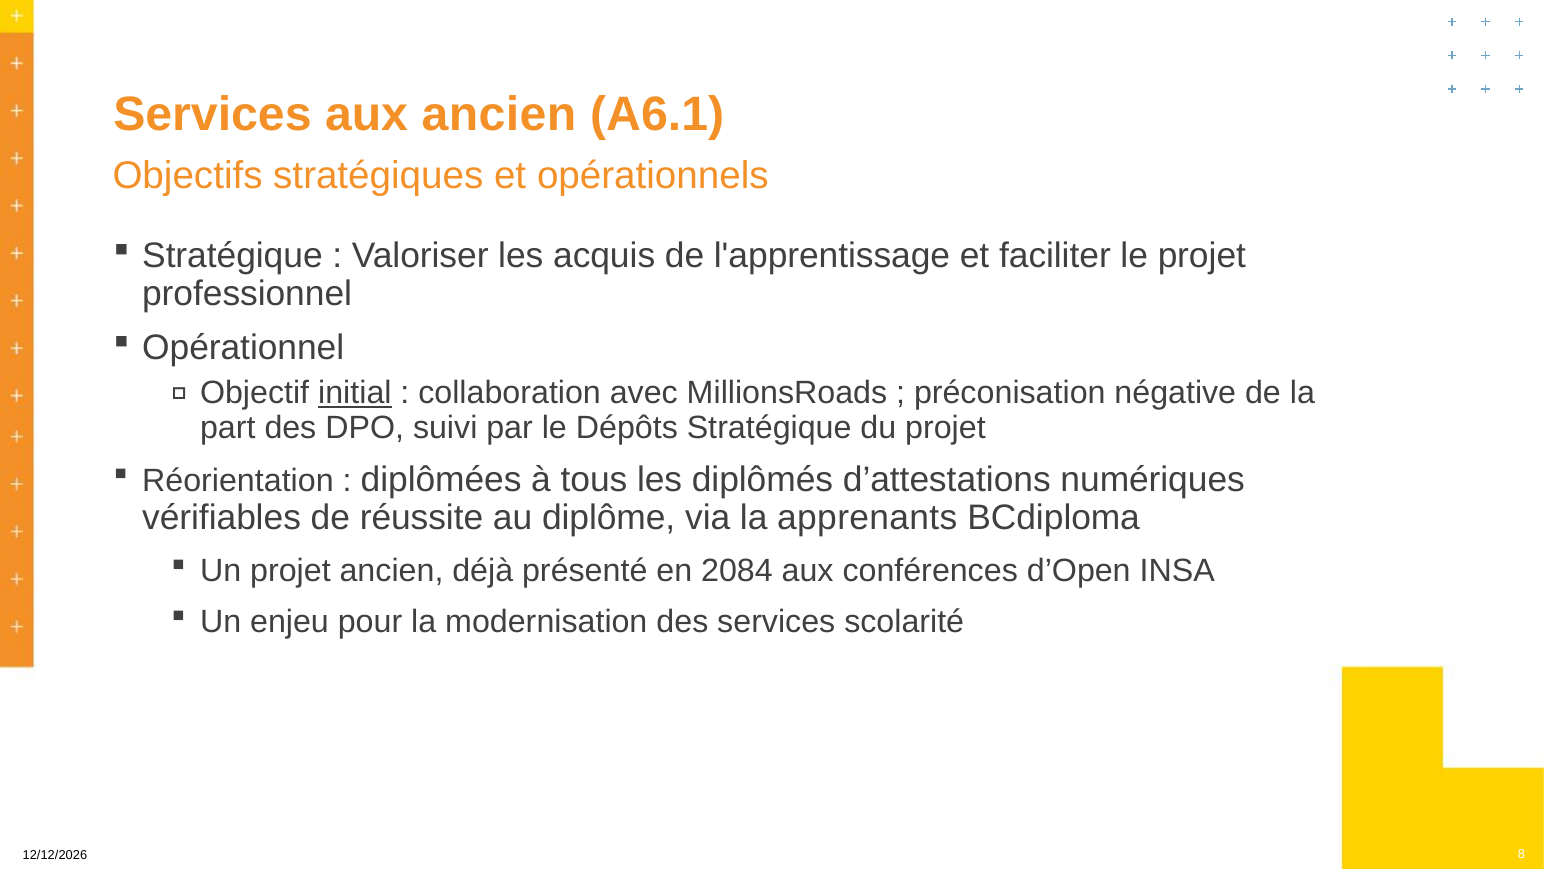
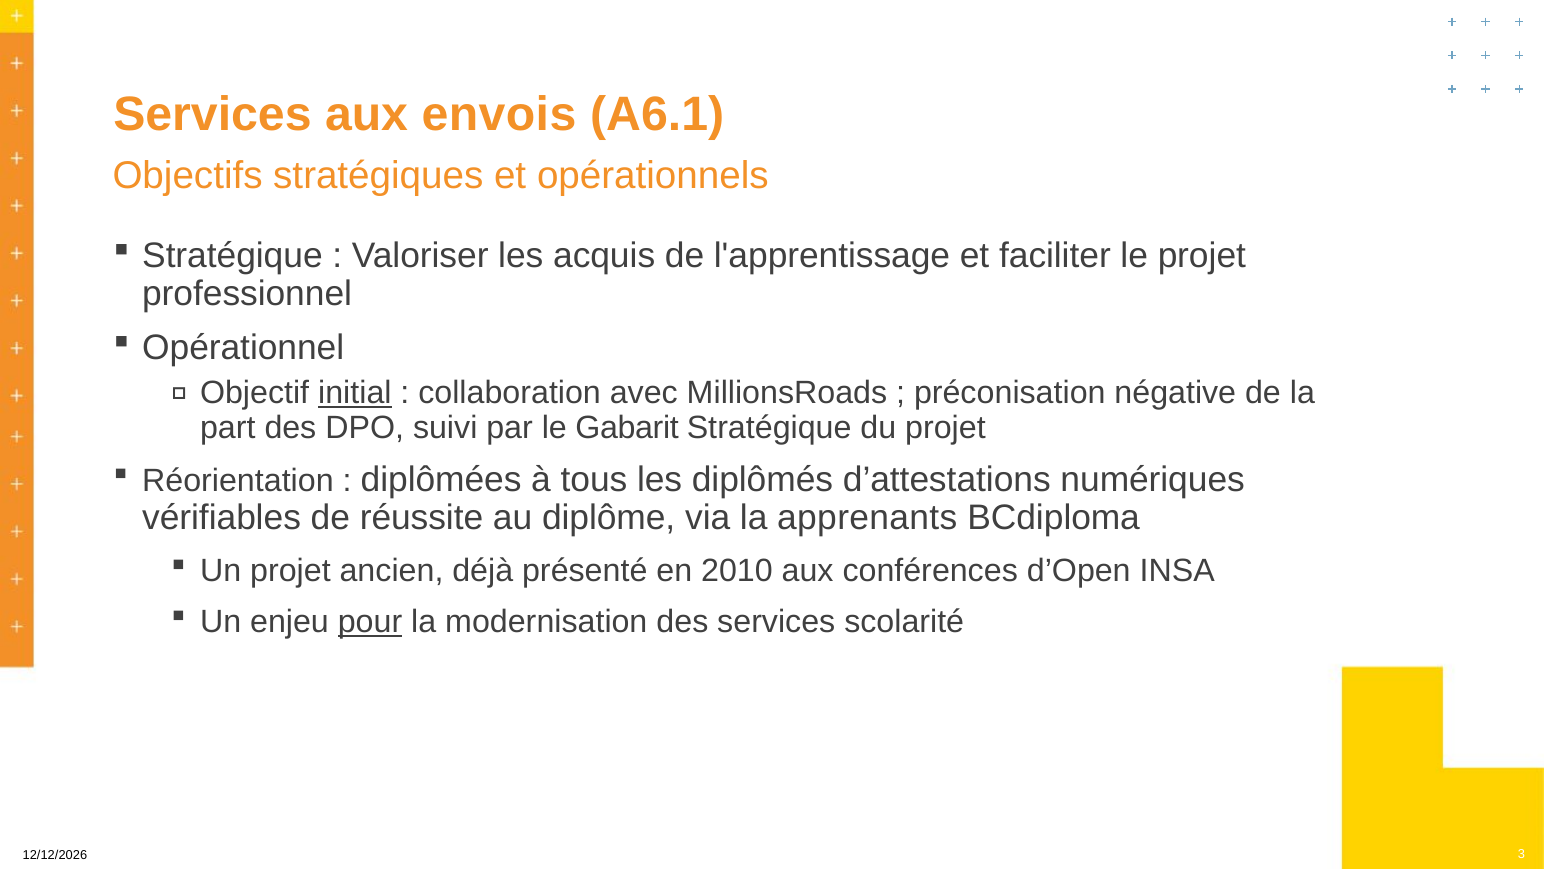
aux ancien: ancien -> envois
Dépôts: Dépôts -> Gabarit
2084: 2084 -> 2010
pour underline: none -> present
8: 8 -> 3
